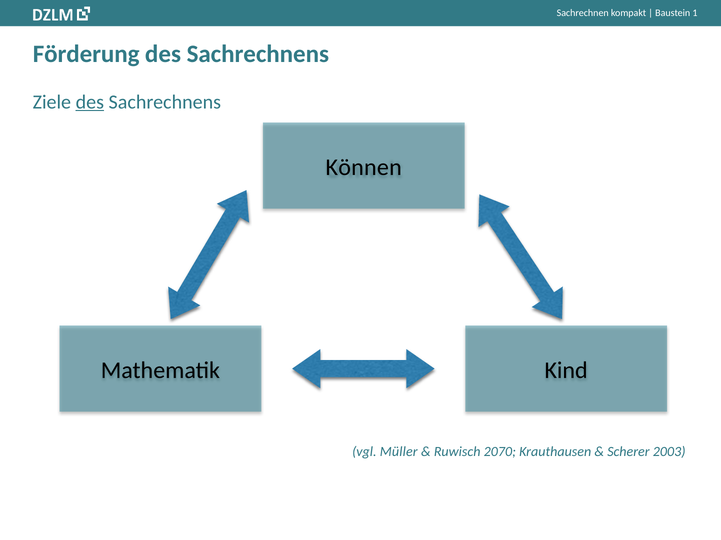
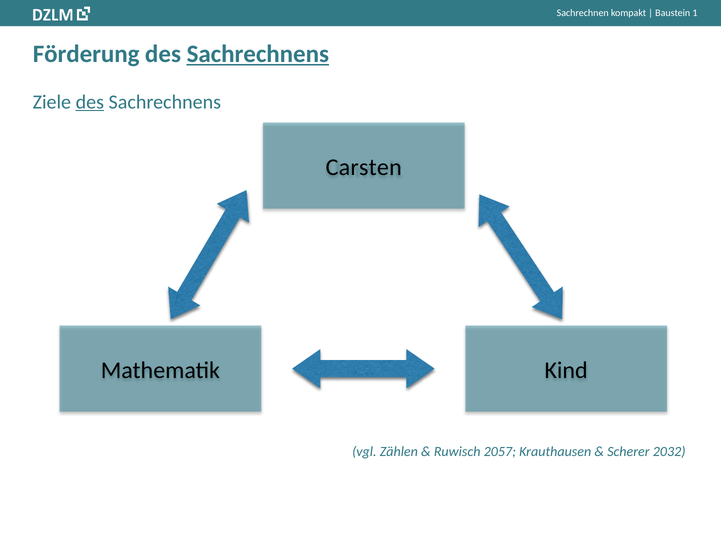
Sachrechnens at (258, 54) underline: none -> present
Können: Können -> Carsten
Müller: Müller -> Zählen
2070: 2070 -> 2057
2003: 2003 -> 2032
